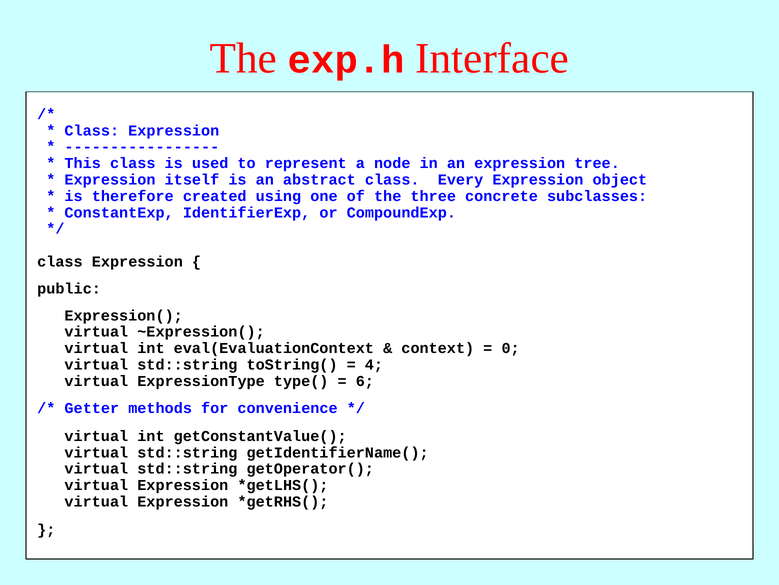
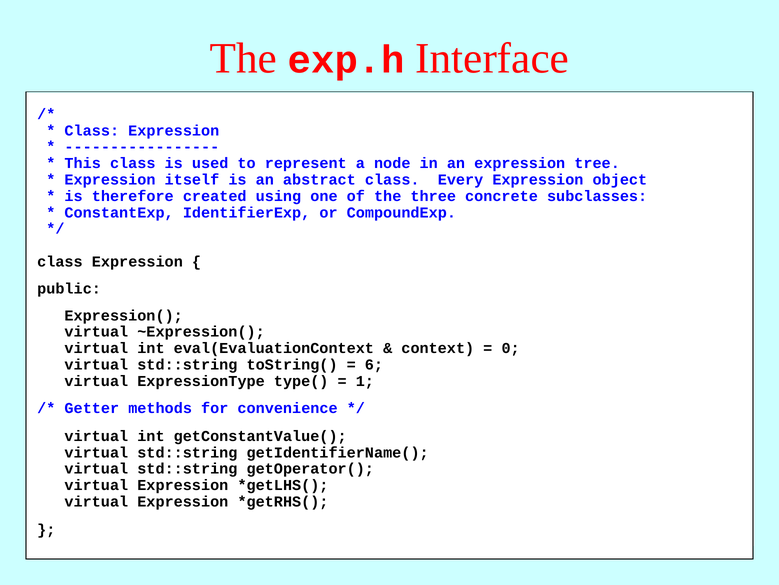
4: 4 -> 6
6: 6 -> 1
